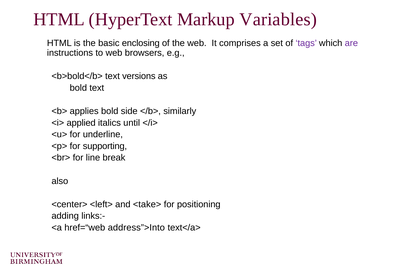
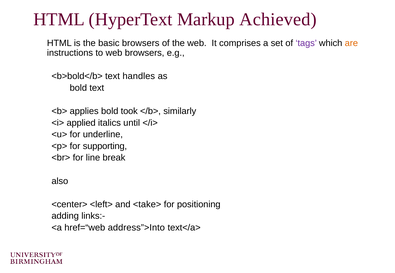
Variables: Variables -> Achieved
basic enclosing: enclosing -> browsers
are colour: purple -> orange
versions: versions -> handles
side: side -> took
